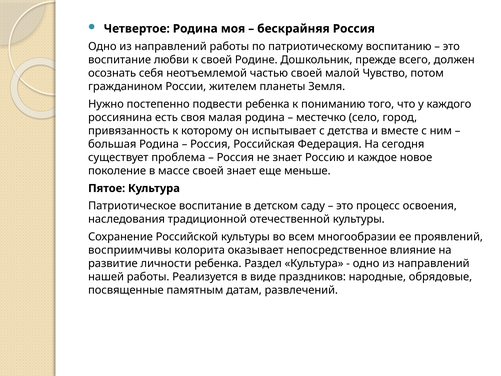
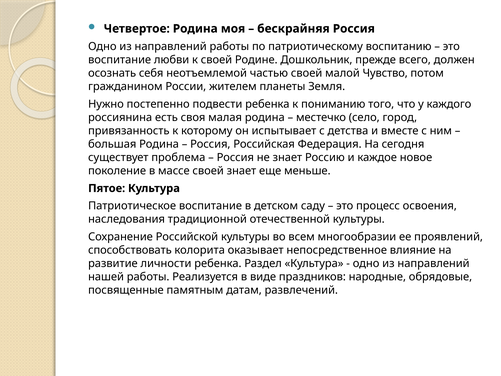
восприимчивы: восприимчивы -> способствовать
